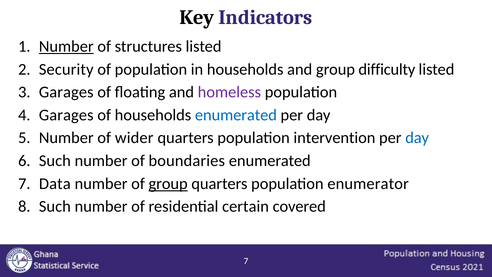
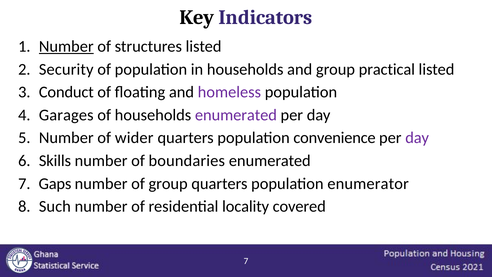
difficulty: difficulty -> practical
Garages at (66, 92): Garages -> Conduct
enumerated at (236, 115) colour: blue -> purple
intervention: intervention -> convenience
day at (417, 138) colour: blue -> purple
Such at (55, 161): Such -> Skills
Data: Data -> Gaps
group at (168, 183) underline: present -> none
certain: certain -> locality
